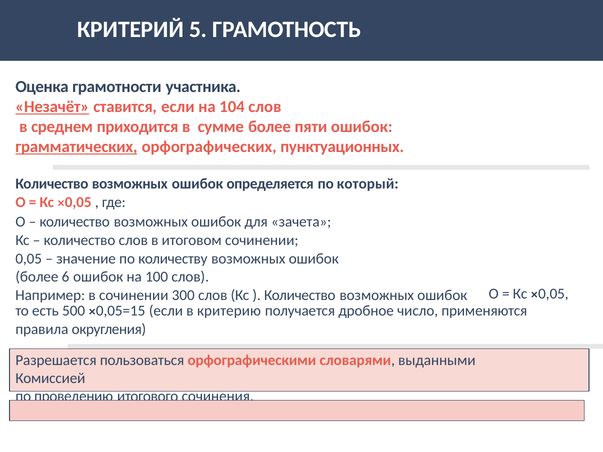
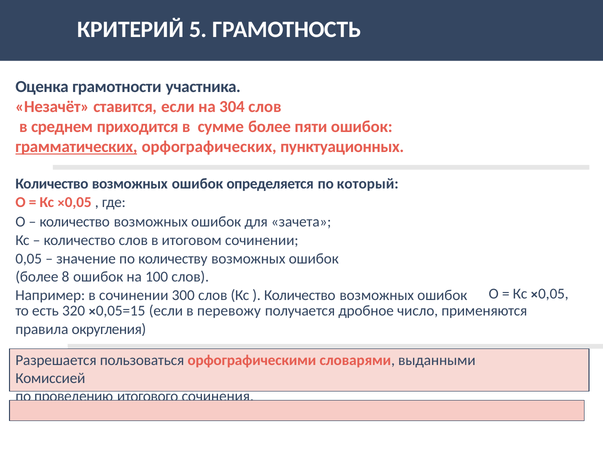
Незачёт underline: present -> none
104: 104 -> 304
6: 6 -> 8
500: 500 -> 320
критерию: критерию -> перевожу
